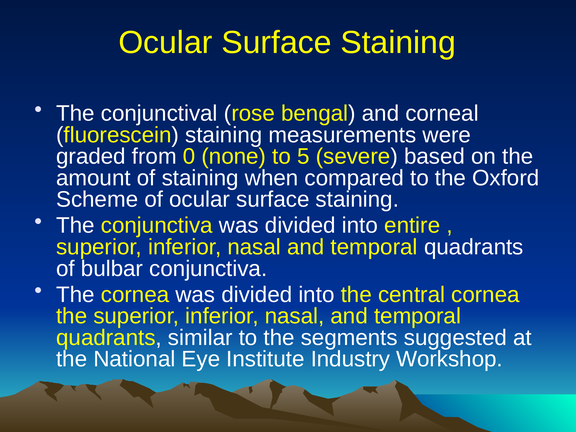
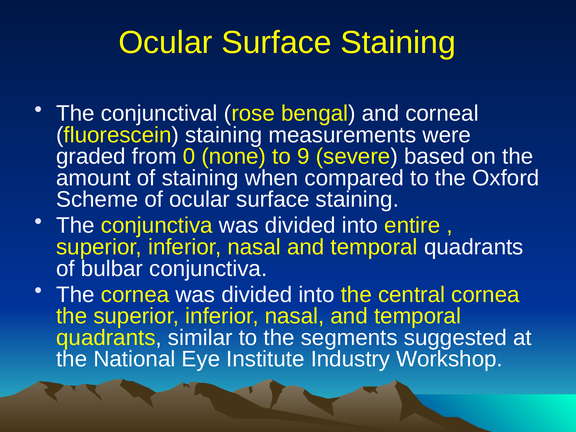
5: 5 -> 9
